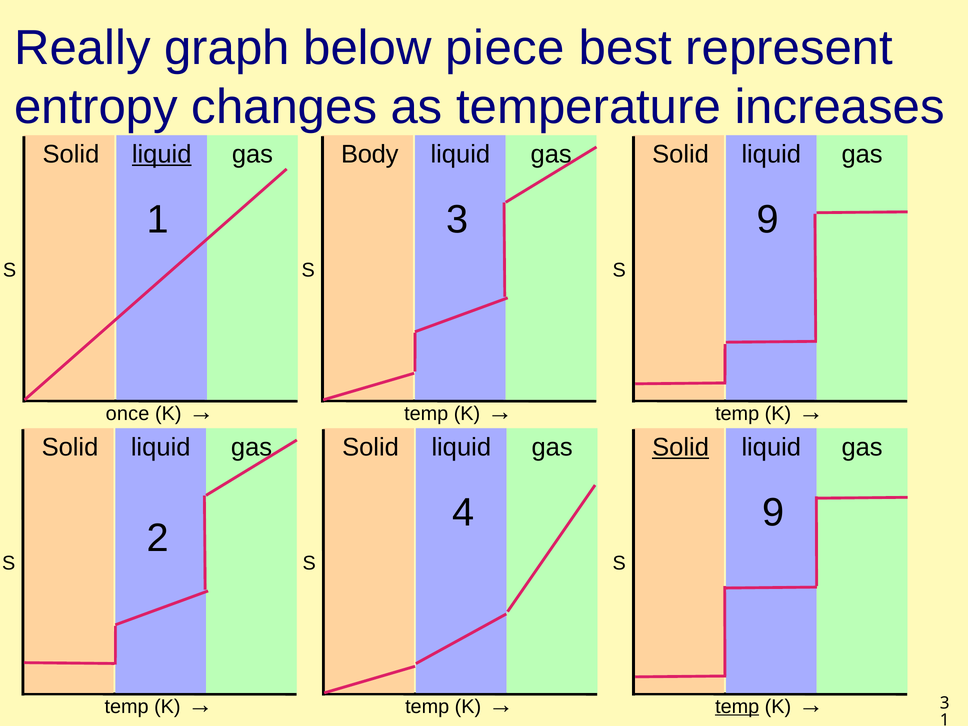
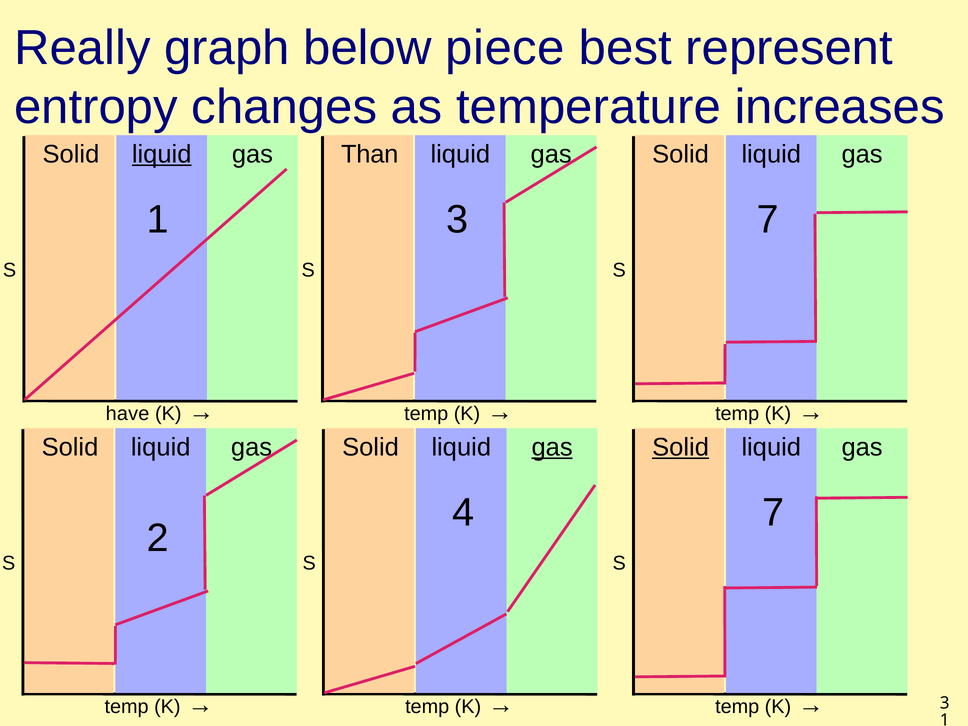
Body: Body -> Than
3 9: 9 -> 7
once: once -> have
gas at (552, 447) underline: none -> present
4 9: 9 -> 7
temp at (737, 707) underline: present -> none
